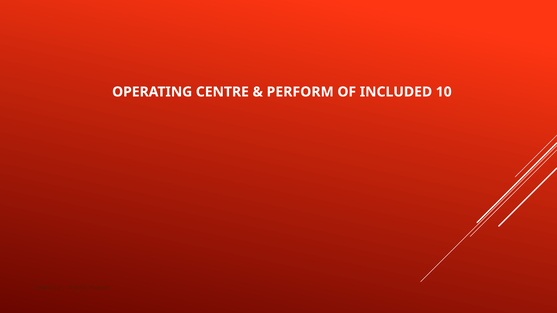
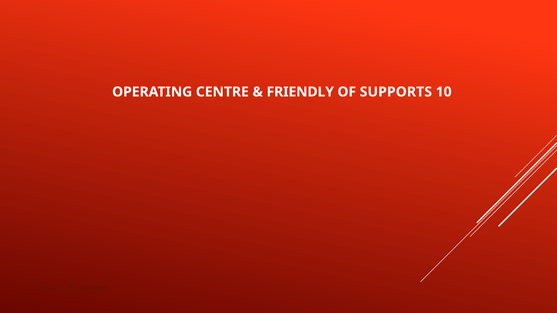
PERFORM: PERFORM -> FRIENDLY
INCLUDED: INCLUDED -> SUPPORTS
